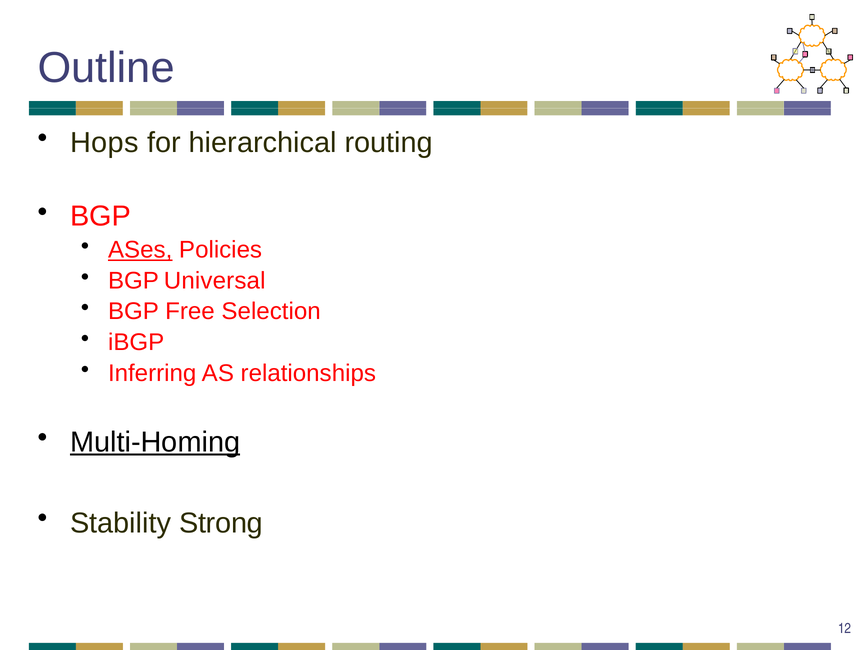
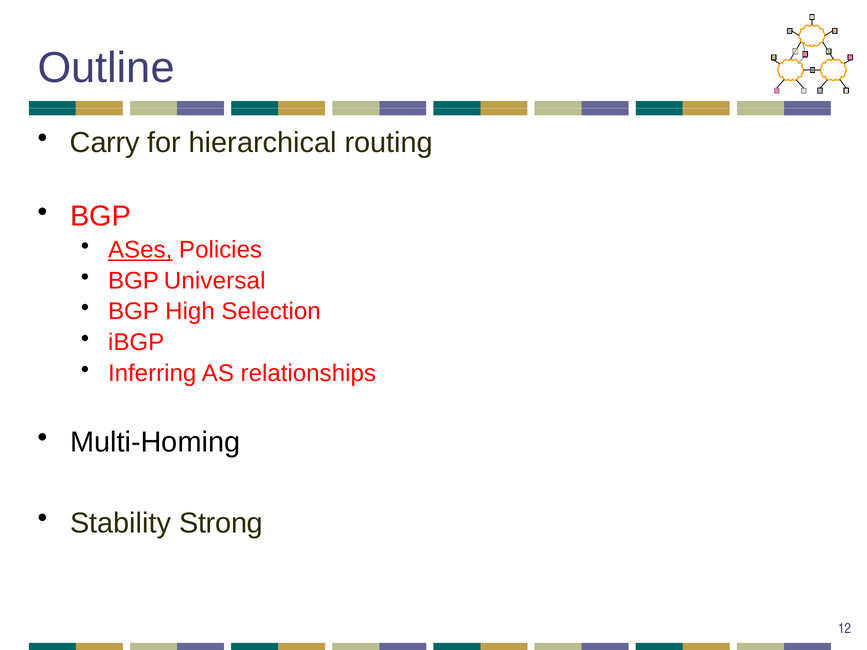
Hops: Hops -> Carry
Free: Free -> High
Multi-Homing underline: present -> none
